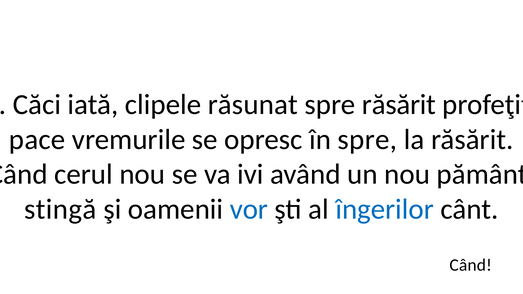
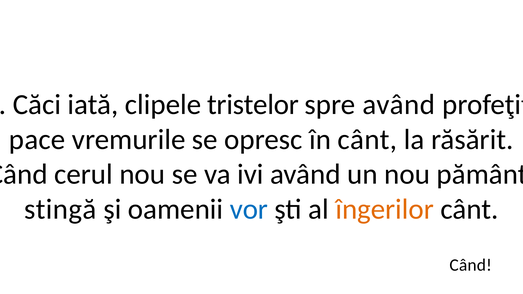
răsunat: răsunat -> tristelor
spre răsărit: răsărit -> având
în spre: spre -> cânt
îngerilor colour: blue -> orange
